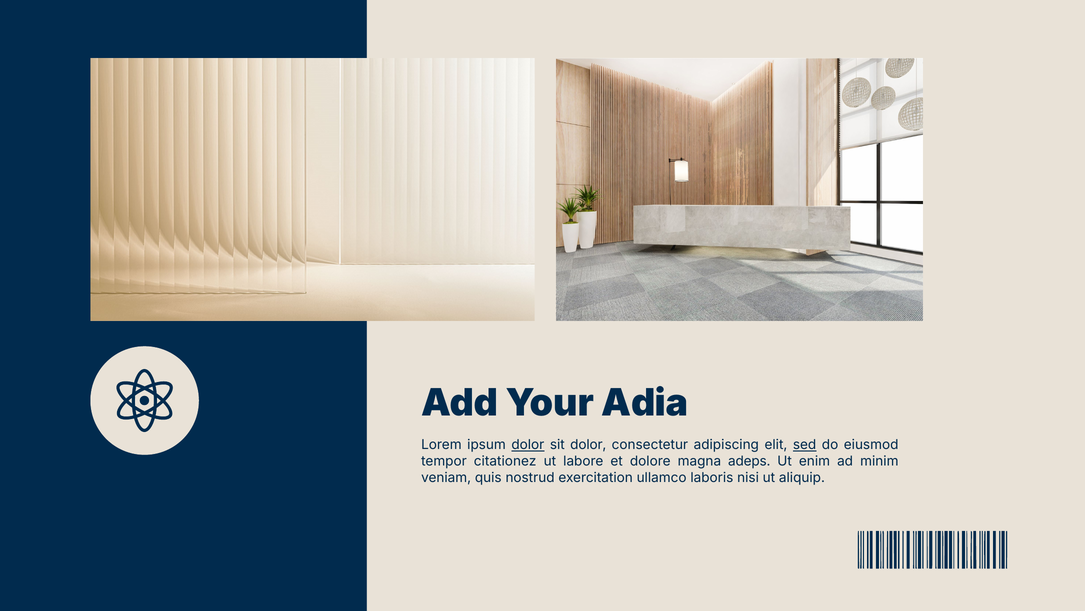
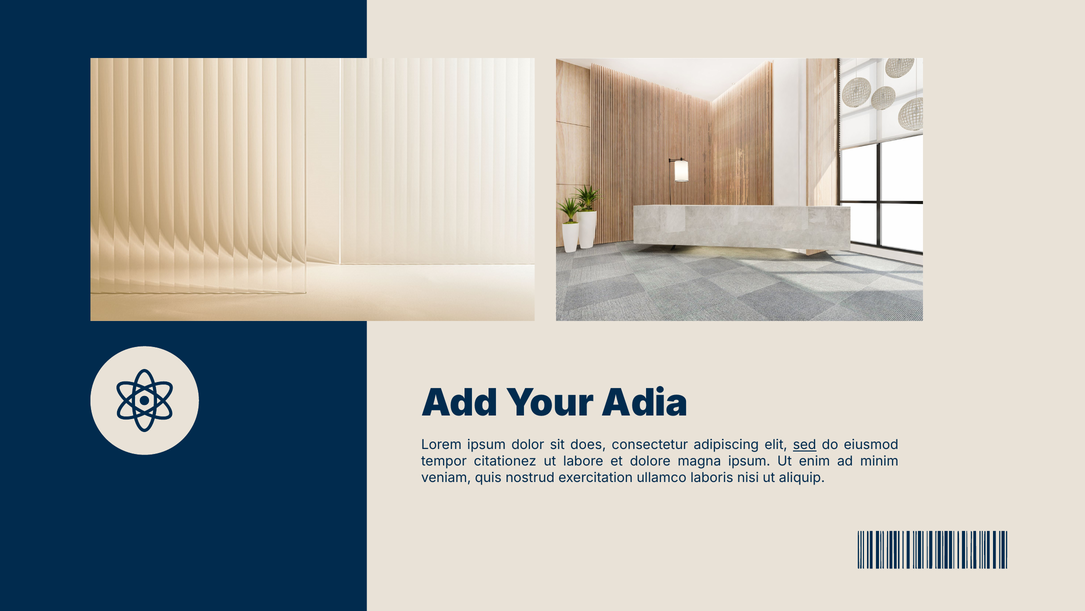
dolor at (528, 445) underline: present -> none
sit dolor: dolor -> does
magna adeps: adeps -> ipsum
